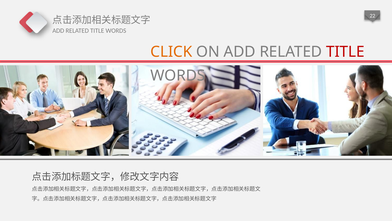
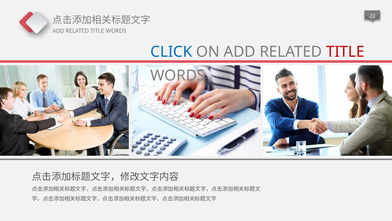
CLICK colour: orange -> blue
